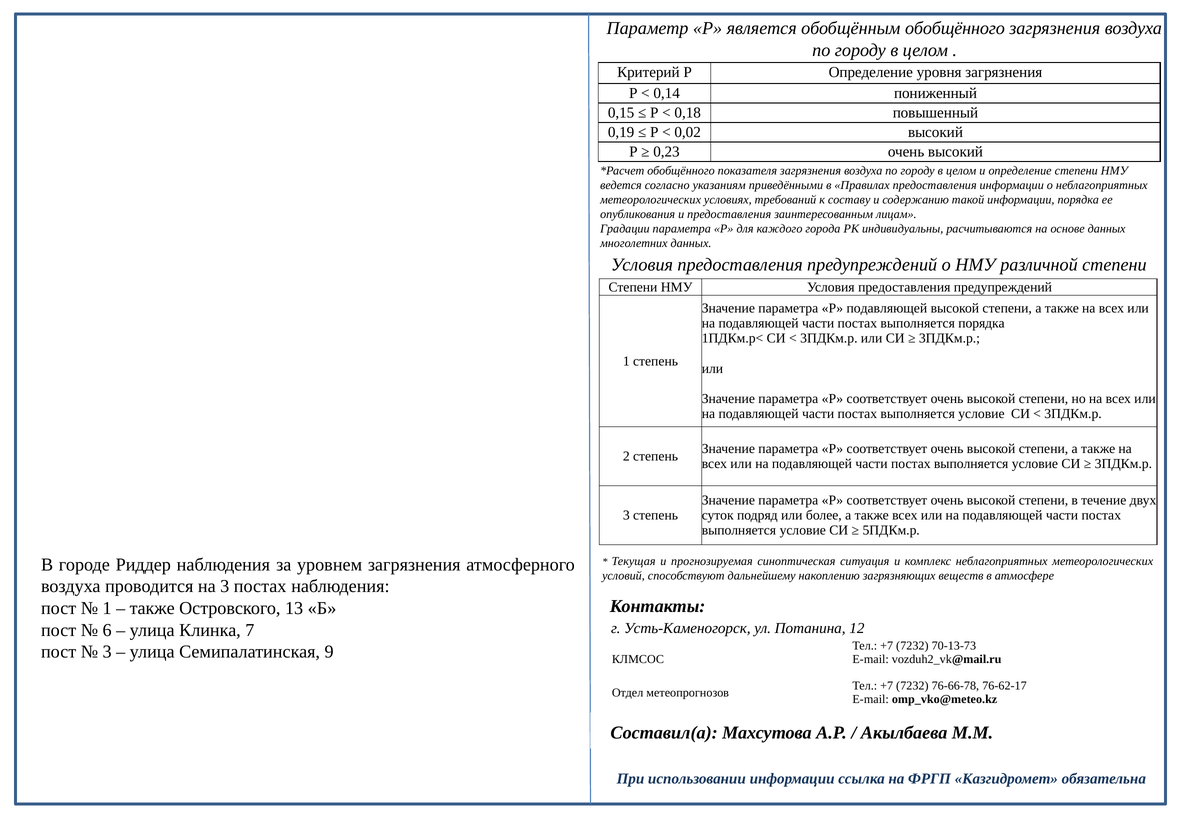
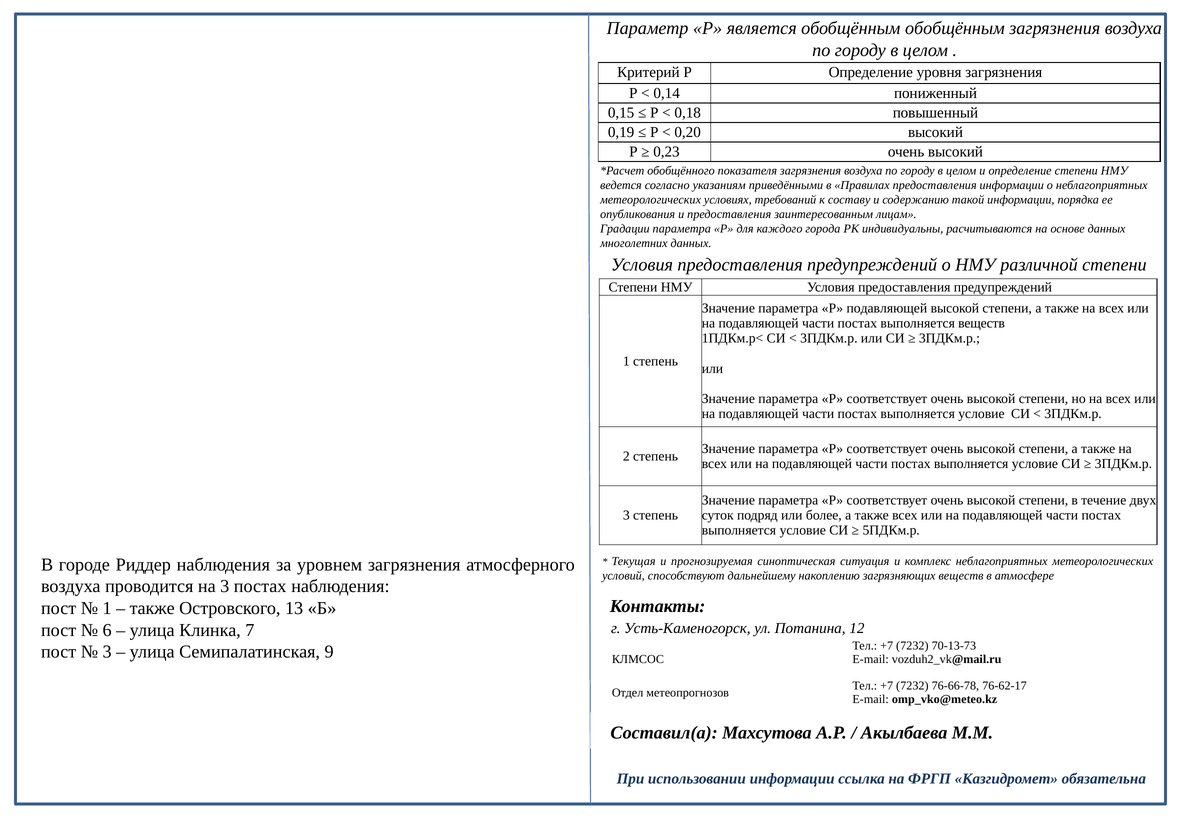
обобщённым обобщённого: обобщённого -> обобщённым
0,02: 0,02 -> 0,20
выполняется порядка: порядка -> веществ
